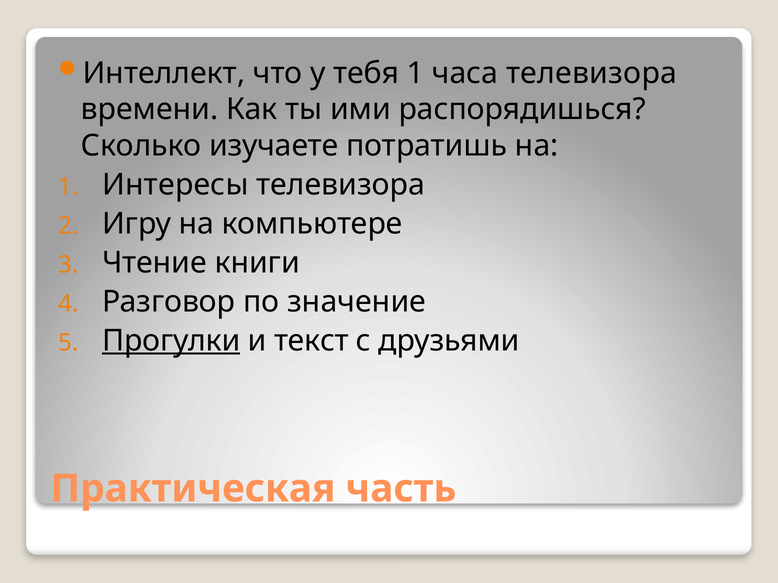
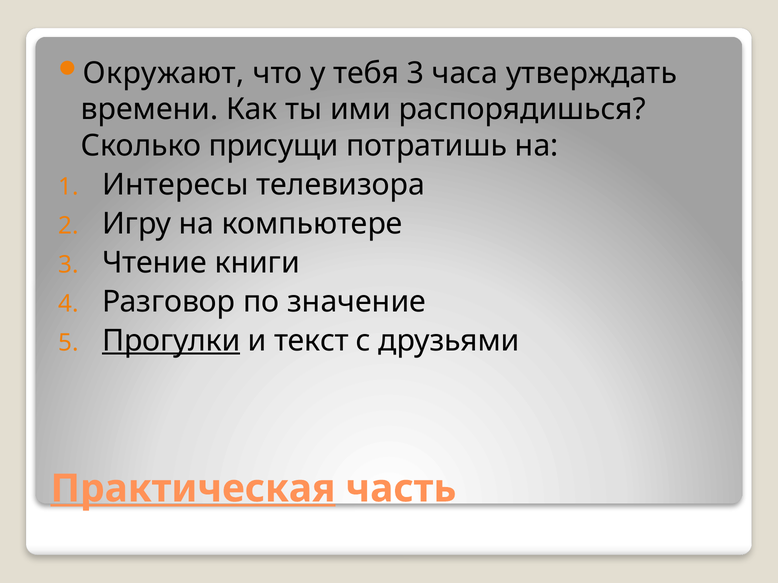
Интеллект: Интеллект -> Окружают
тебя 1: 1 -> 3
часа телевизора: телевизора -> утверждать
изучаете: изучаете -> присущи
Практическая underline: none -> present
